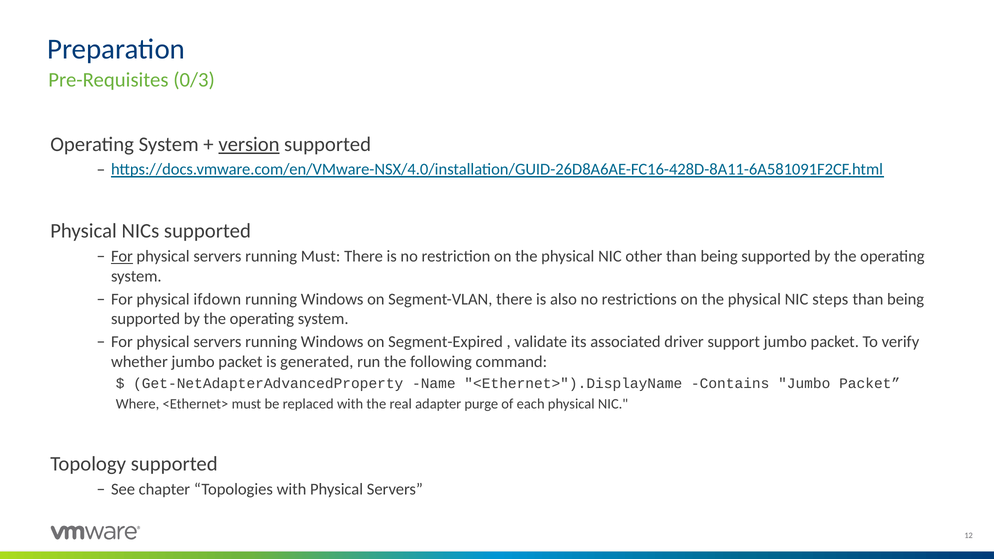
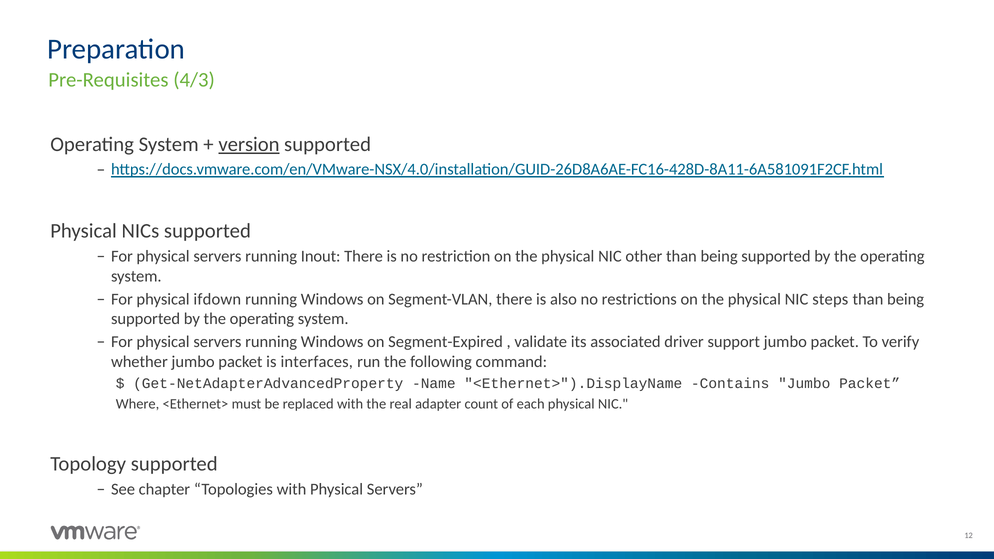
0/3: 0/3 -> 4/3
For at (122, 256) underline: present -> none
running Must: Must -> Inout
generated: generated -> interfaces
purge: purge -> count
